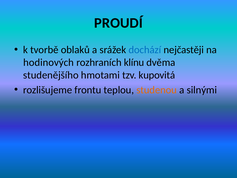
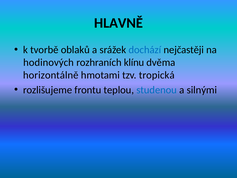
PROUDÍ: PROUDÍ -> HLAVNĚ
studenějšího: studenějšího -> horizontálně
kupovitá: kupovitá -> tropická
studenou colour: orange -> blue
